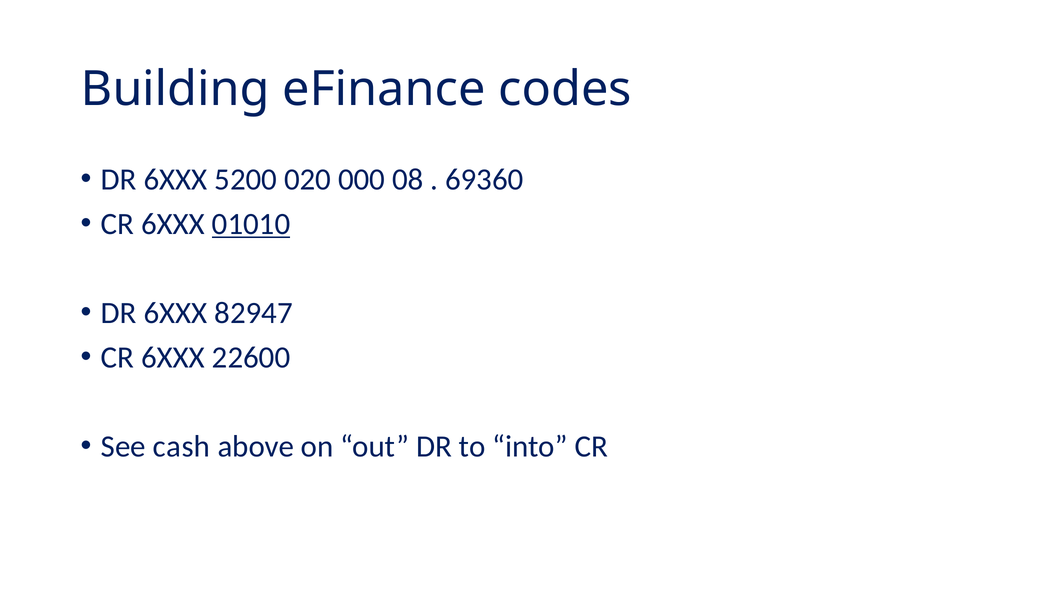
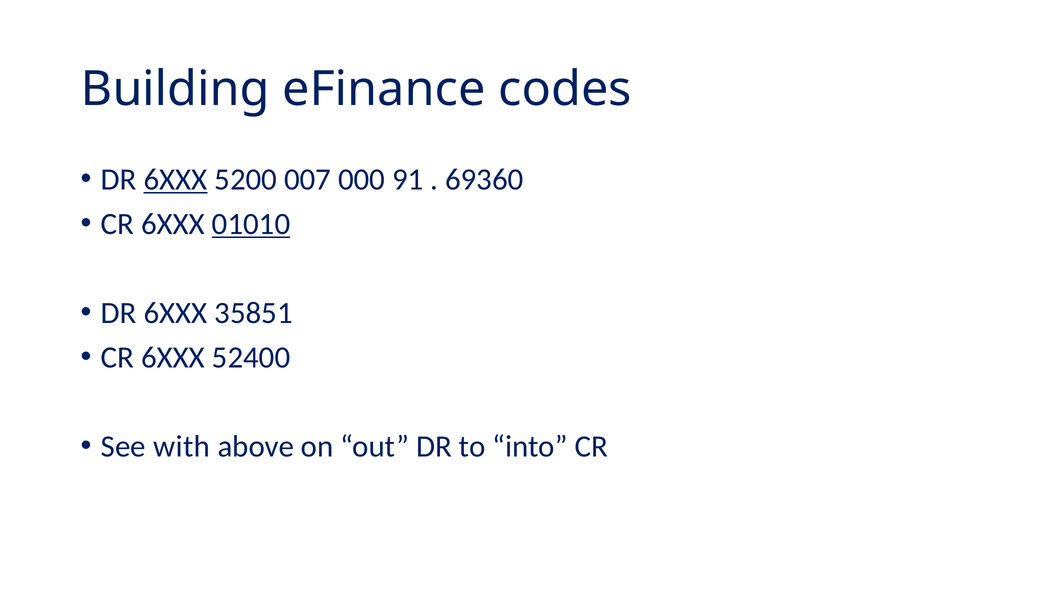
6XXX at (176, 180) underline: none -> present
020: 020 -> 007
08: 08 -> 91
82947: 82947 -> 35851
22600: 22600 -> 52400
cash: cash -> with
